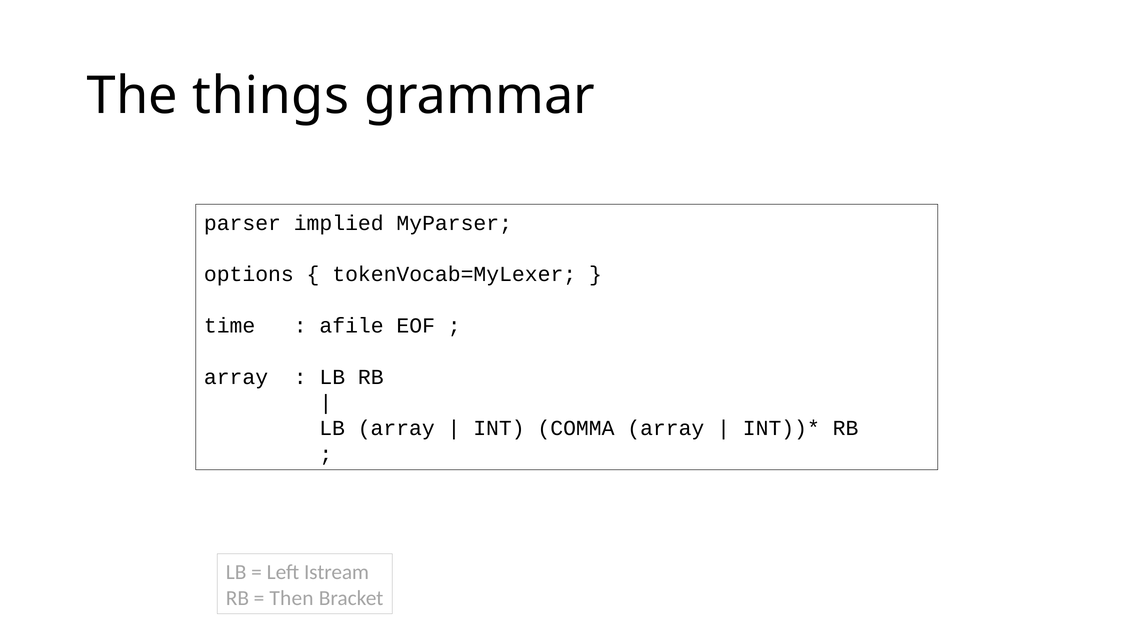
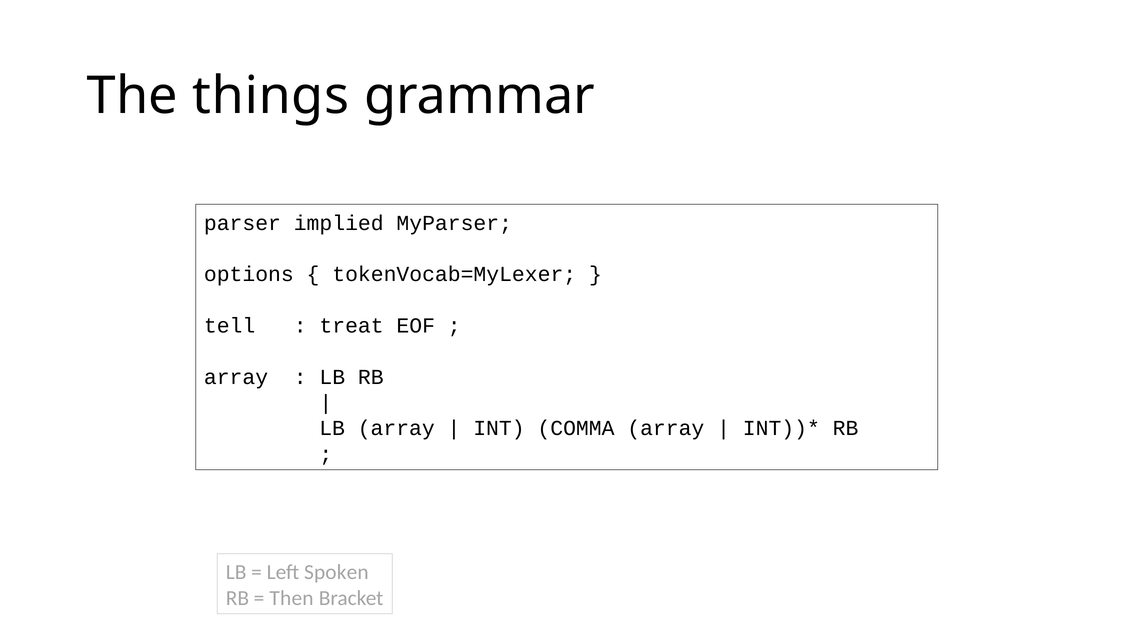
time: time -> tell
afile: afile -> treat
Istream: Istream -> Spoken
